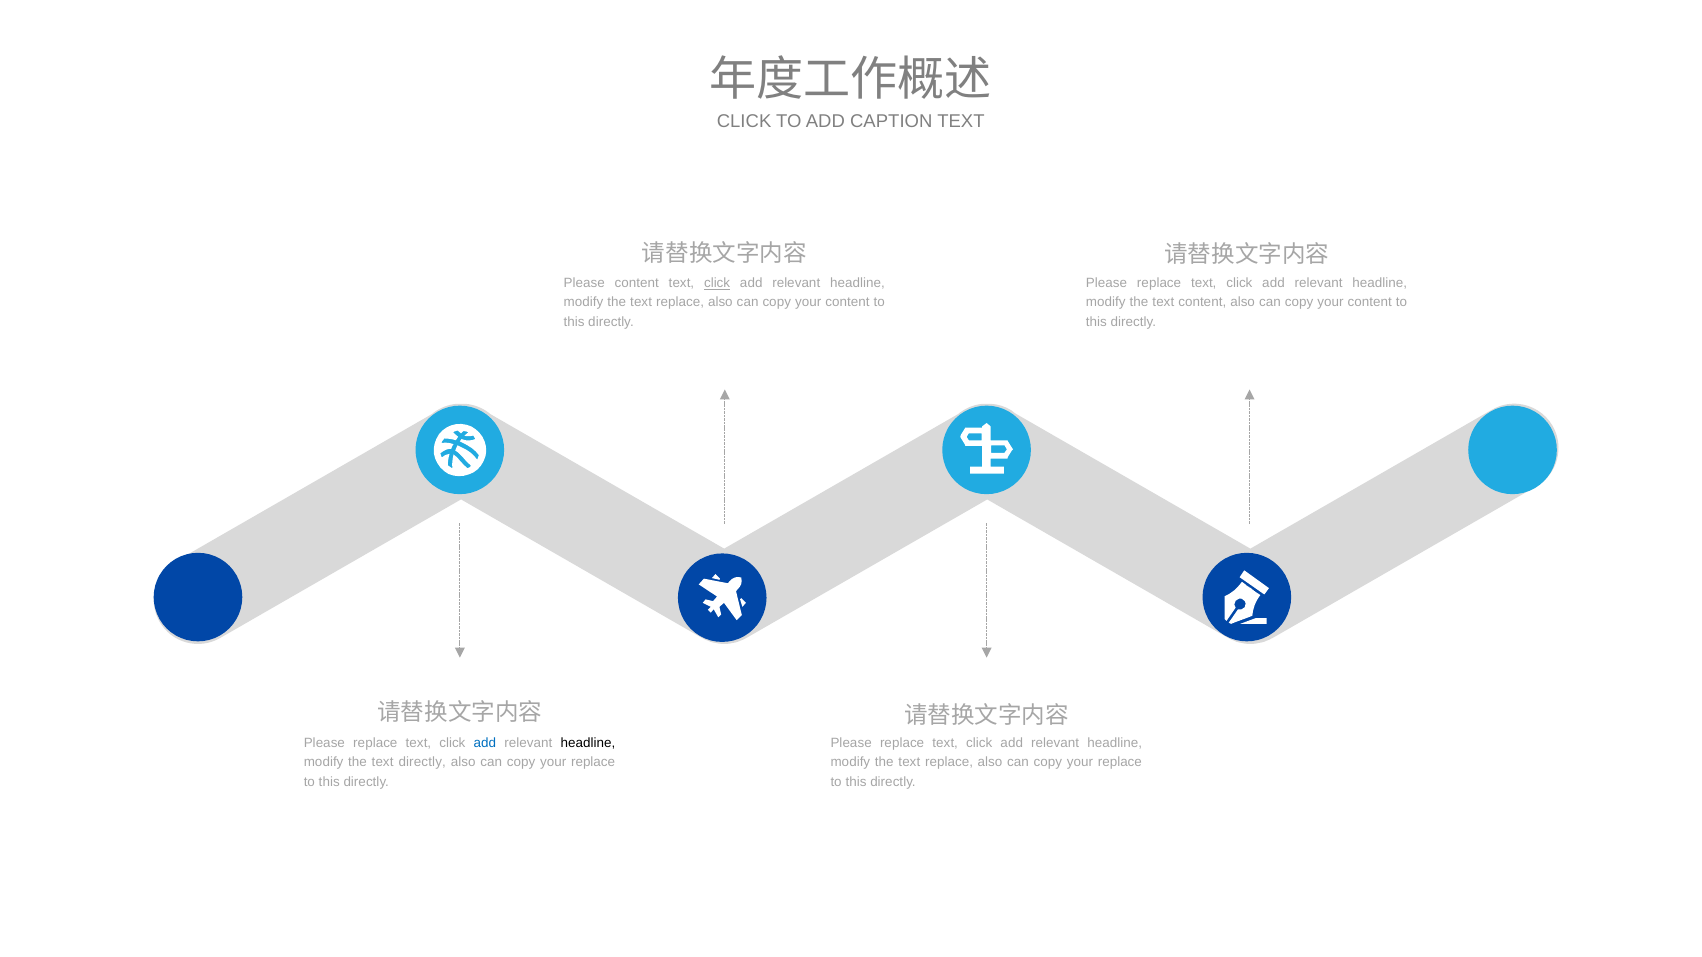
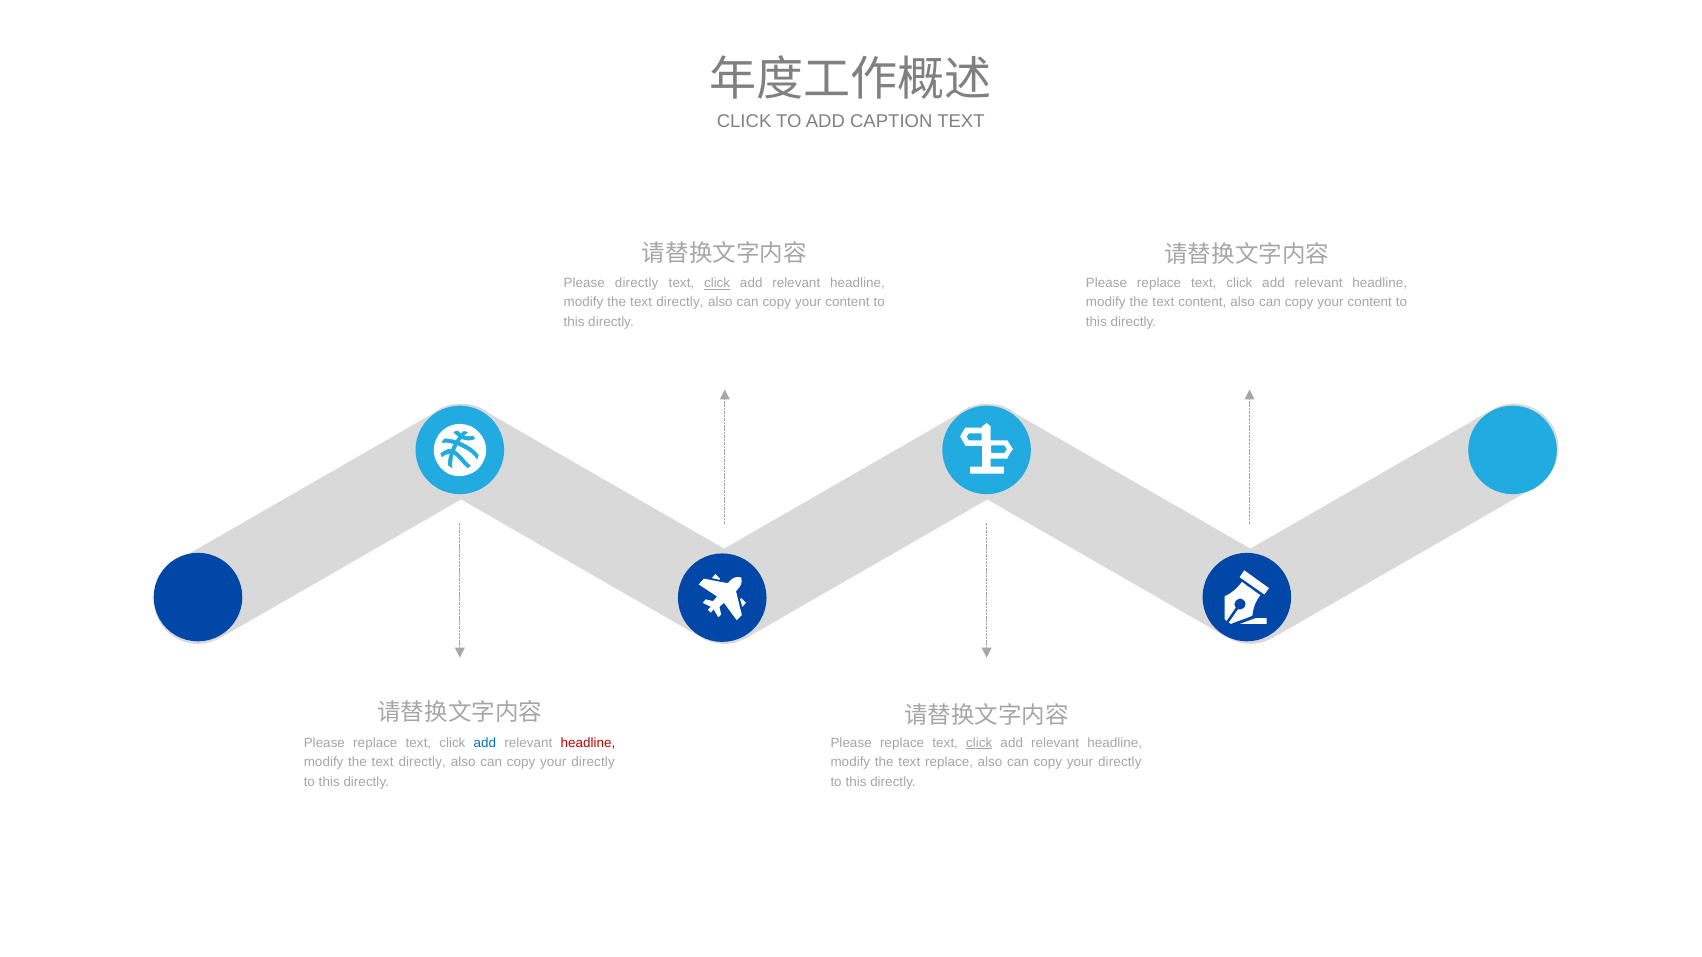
Please content: content -> directly
replace at (680, 303): replace -> directly
headline at (588, 743) colour: black -> red
click at (979, 743) underline: none -> present
replace at (593, 763): replace -> directly
replace at (1120, 763): replace -> directly
